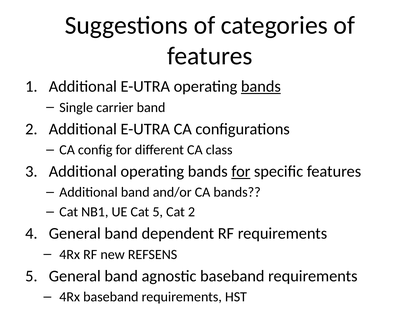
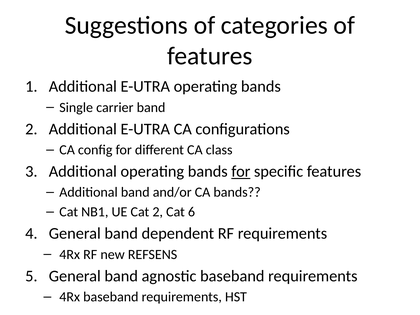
bands at (261, 87) underline: present -> none
Cat 5: 5 -> 2
Cat 2: 2 -> 6
